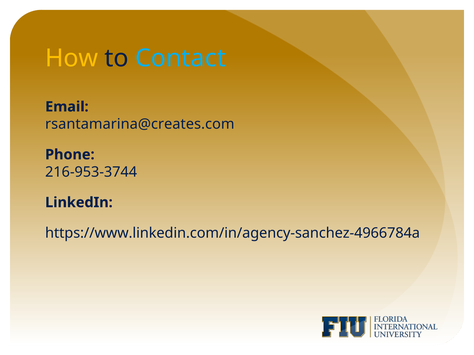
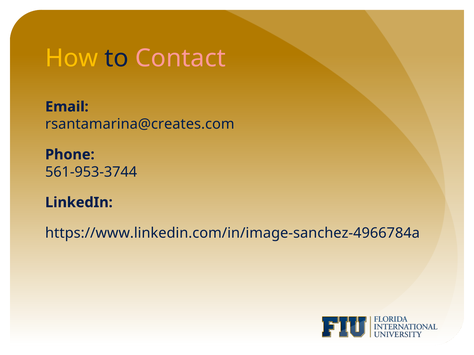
Contact colour: light blue -> pink
216-953-3744: 216-953-3744 -> 561-953-3744
https://www.linkedin.com/in/agency-sanchez-4966784a: https://www.linkedin.com/in/agency-sanchez-4966784a -> https://www.linkedin.com/in/image-sanchez-4966784a
